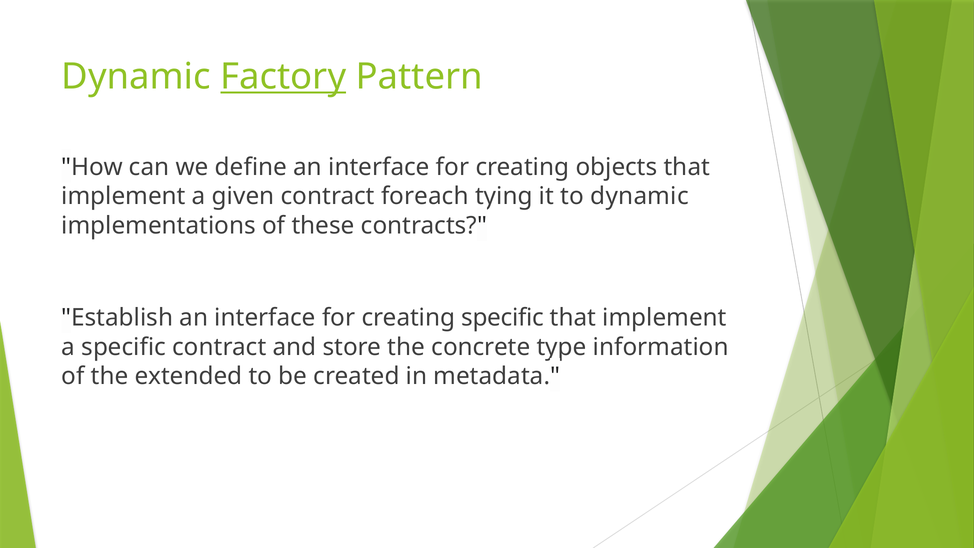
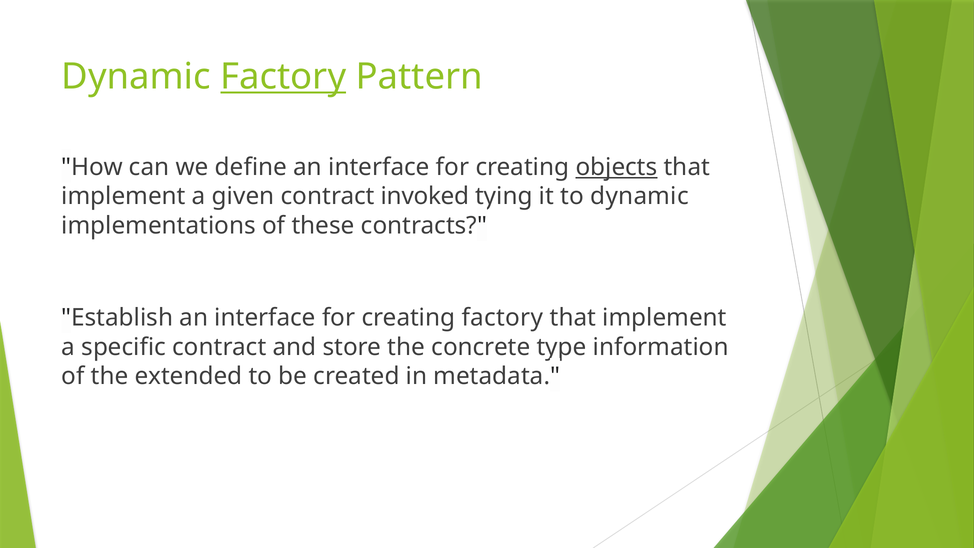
objects underline: none -> present
foreach: foreach -> invoked
creating specific: specific -> factory
